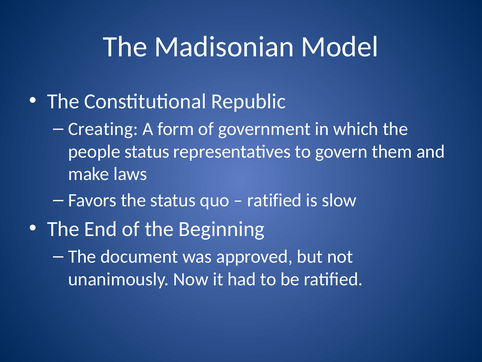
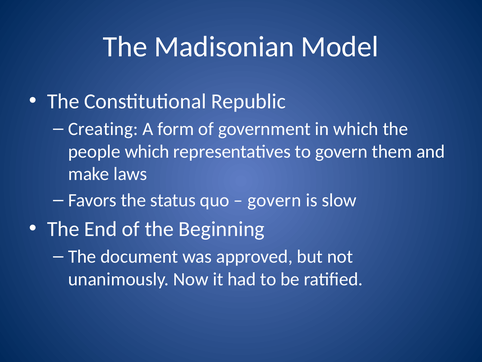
people status: status -> which
ratified at (274, 200): ratified -> govern
